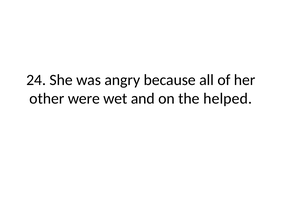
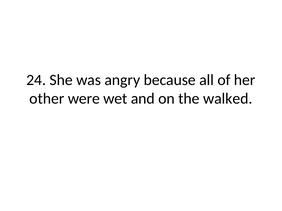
helped: helped -> walked
